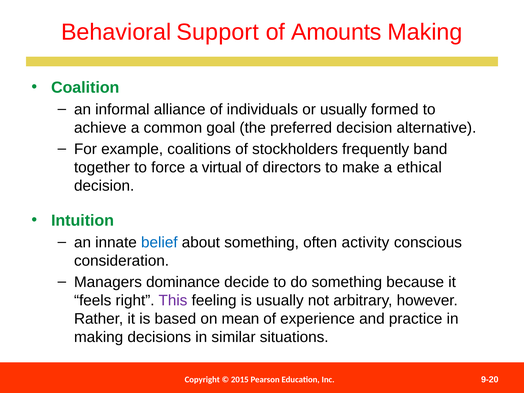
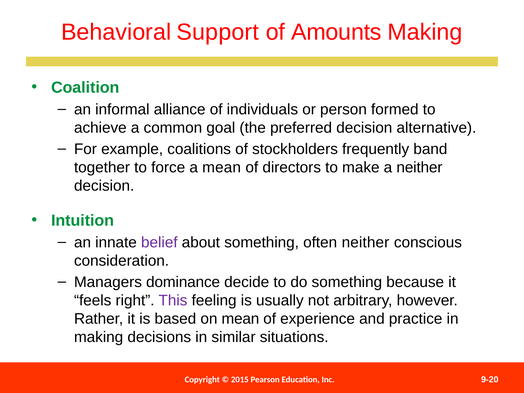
or usually: usually -> person
a virtual: virtual -> mean
a ethical: ethical -> neither
belief colour: blue -> purple
often activity: activity -> neither
